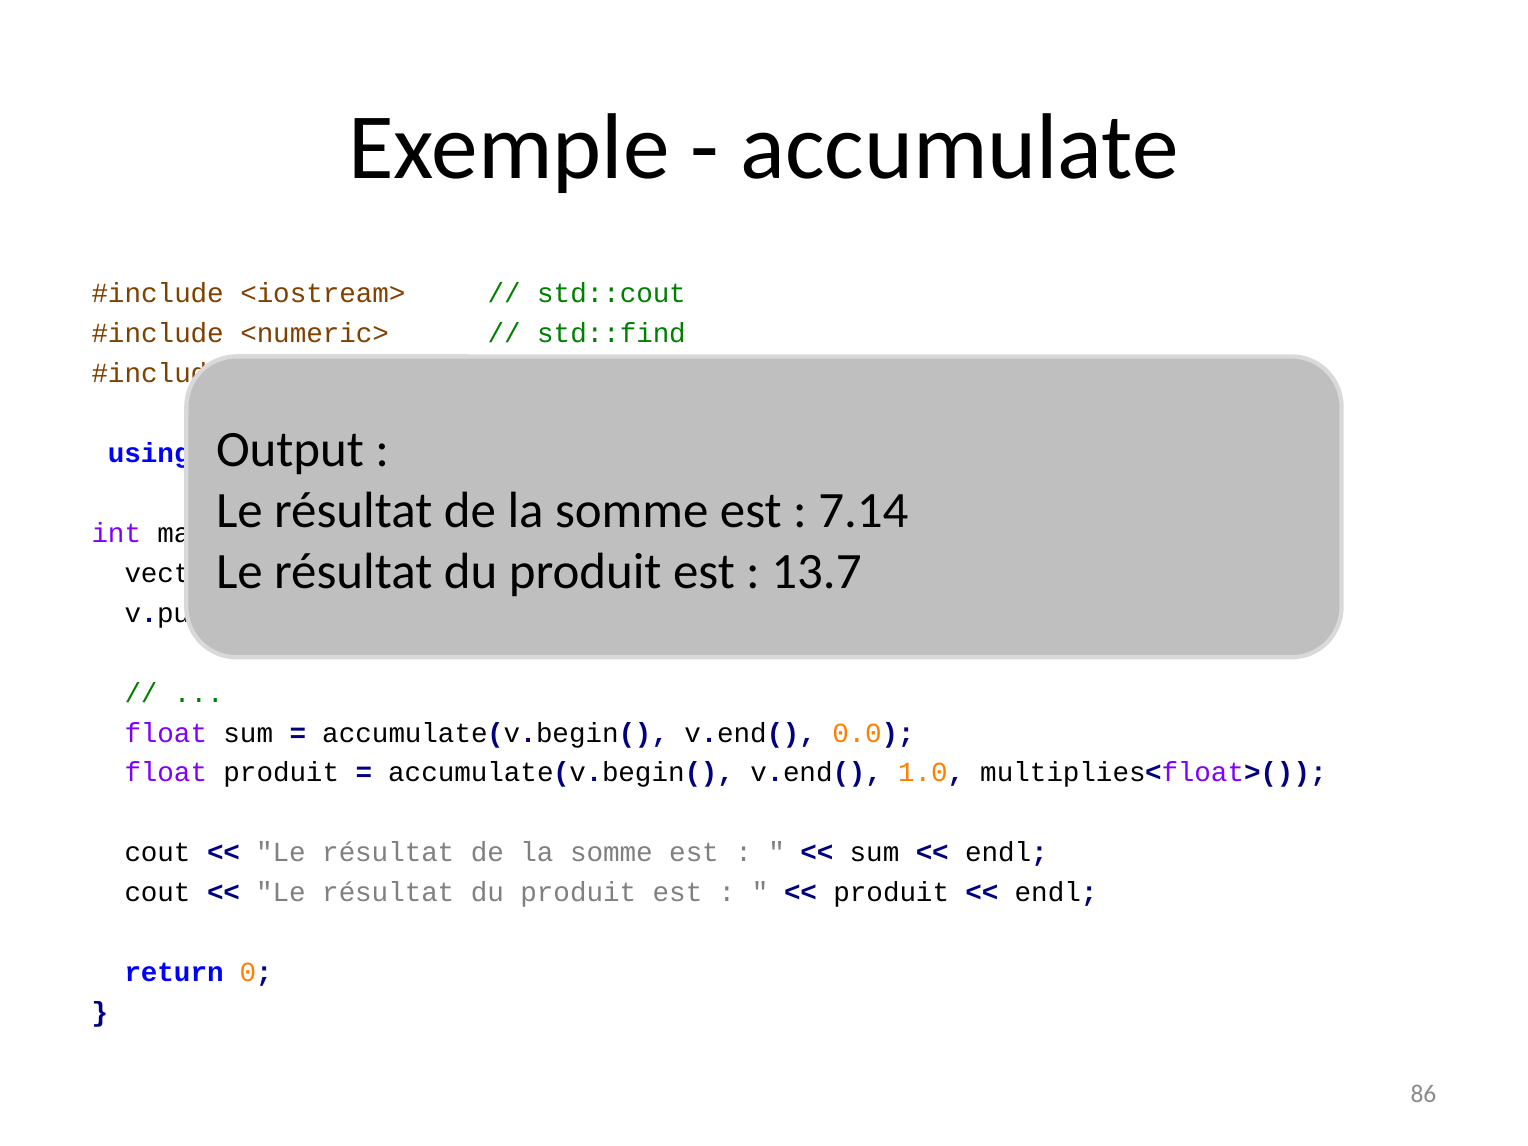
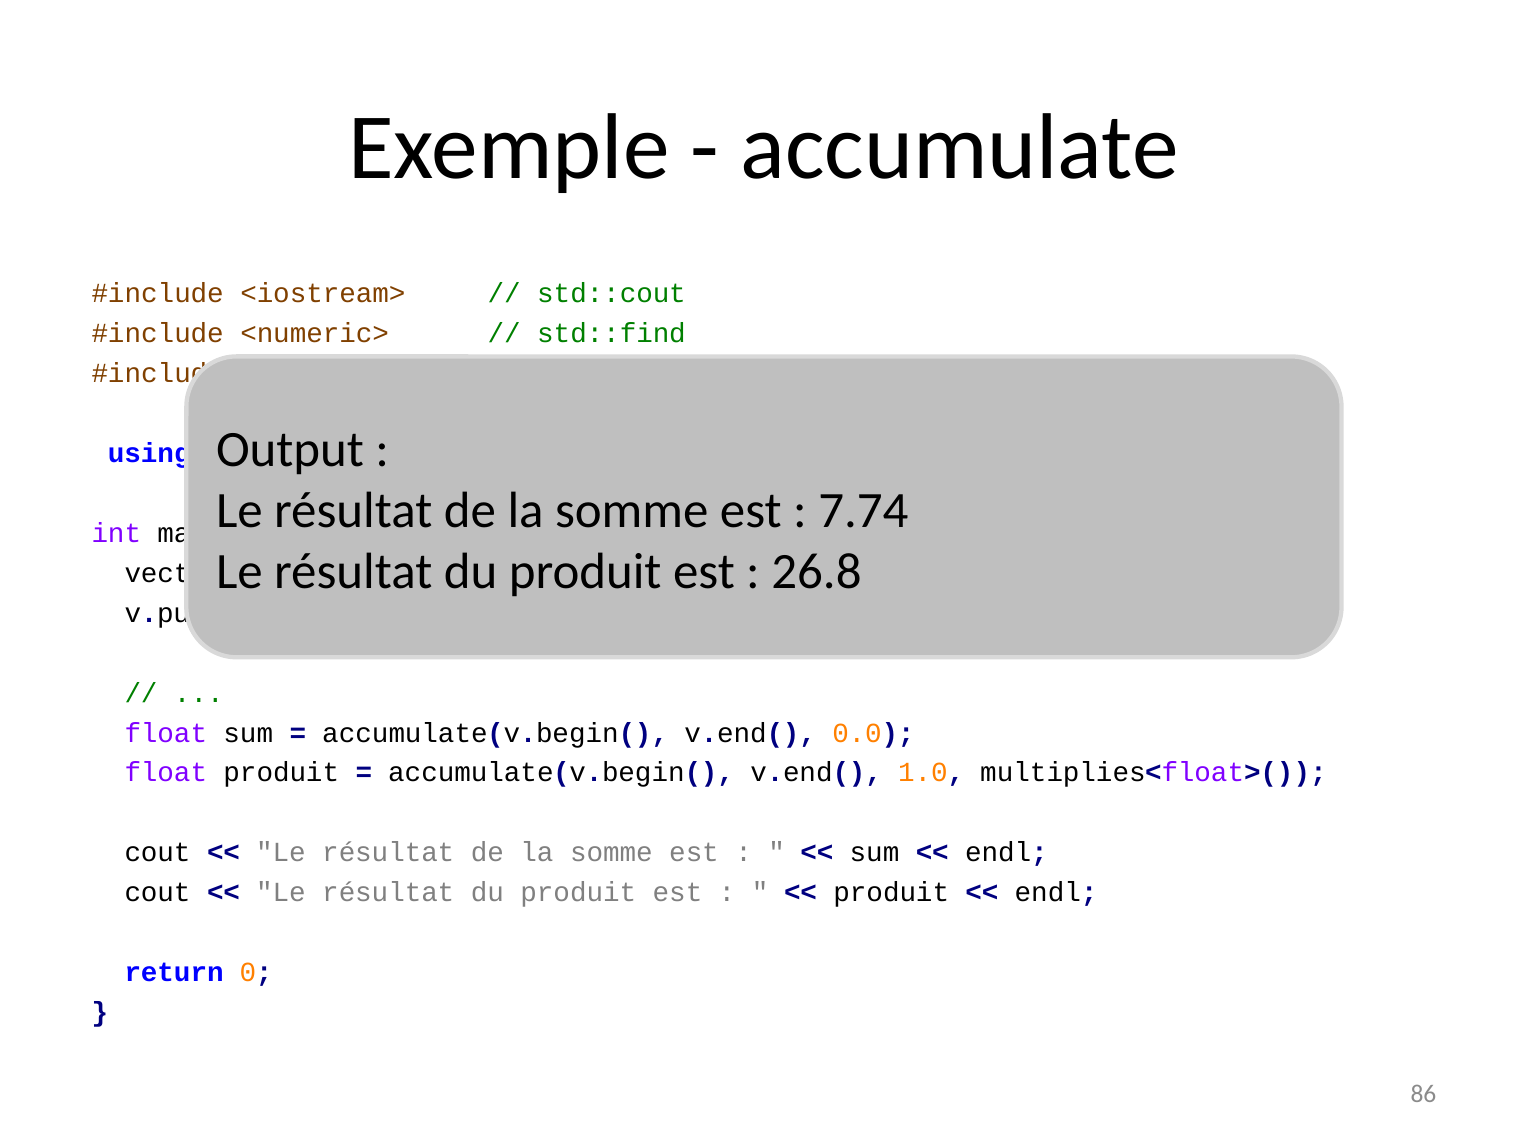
7.14: 7.14 -> 7.74
13.7: 13.7 -> 26.8
